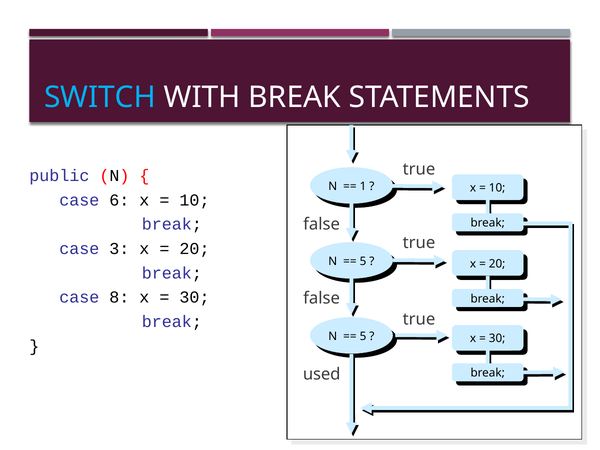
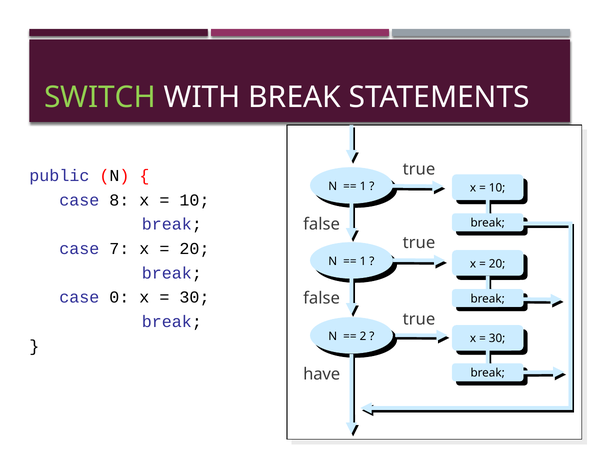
SWITCH colour: light blue -> light green
6: 6 -> 8
case 3: 3 -> 7
5 at (363, 261): 5 -> 1
8: 8 -> 0
5 at (363, 336): 5 -> 2
used: used -> have
